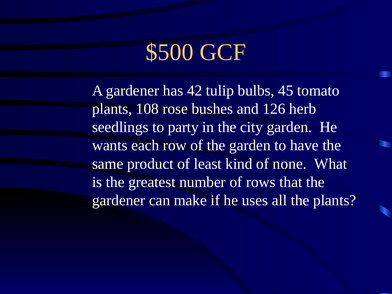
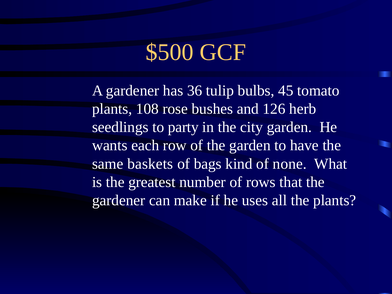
42: 42 -> 36
product: product -> baskets
least: least -> bags
